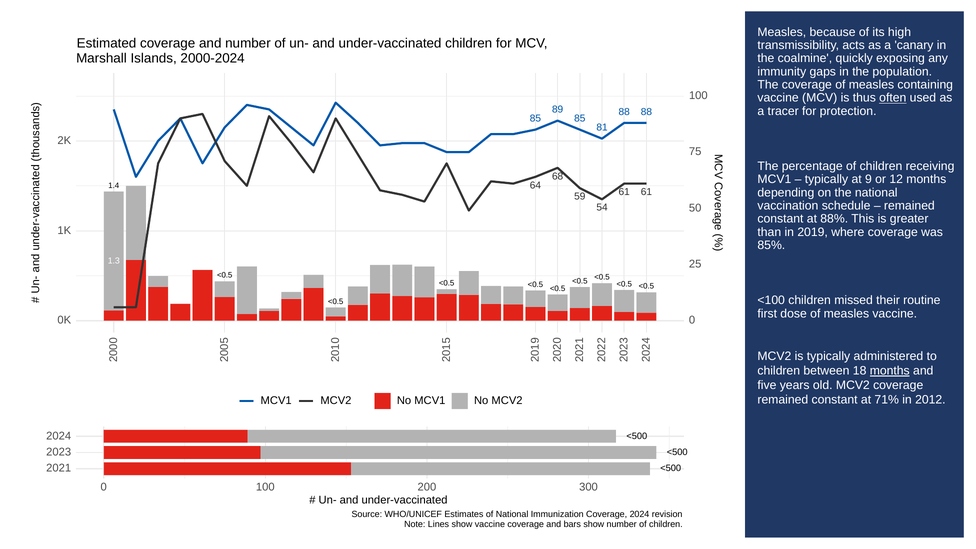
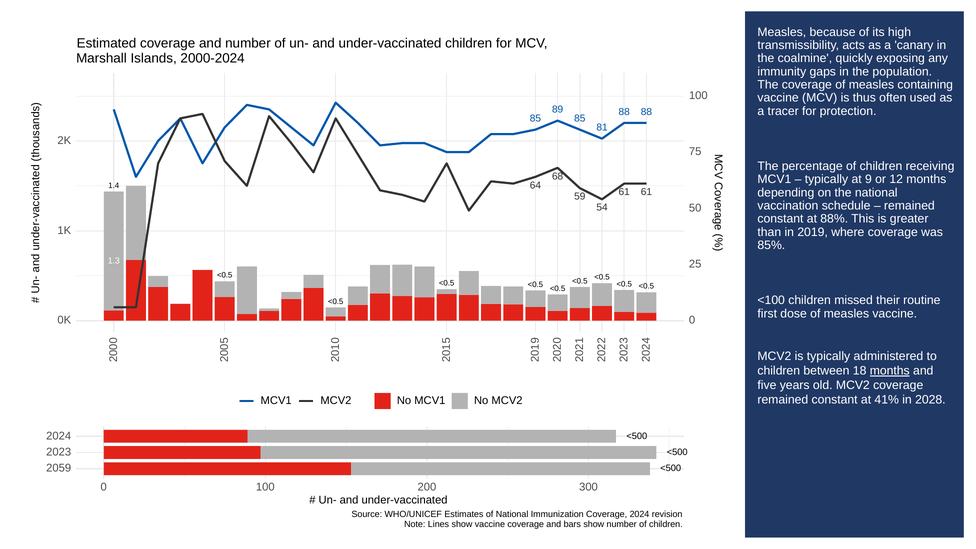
often underline: present -> none
71%: 71% -> 41%
2012: 2012 -> 2028
2021: 2021 -> 2059
